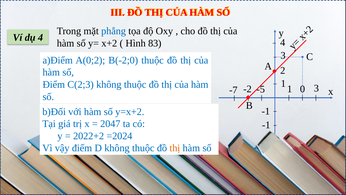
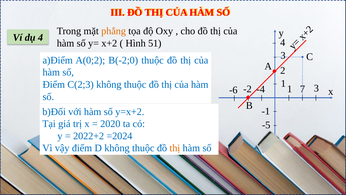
phẳng colour: blue -> orange
83: 83 -> 51
-5: -5 -> -4
-7: -7 -> -6
0: 0 -> 7
2047: 2047 -> 2020
-1 at (266, 125): -1 -> -5
